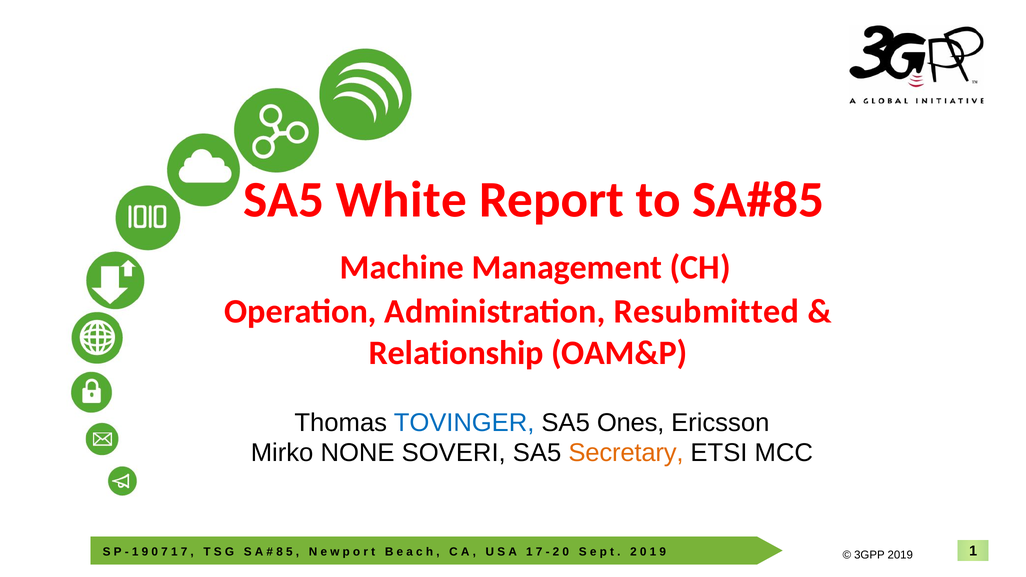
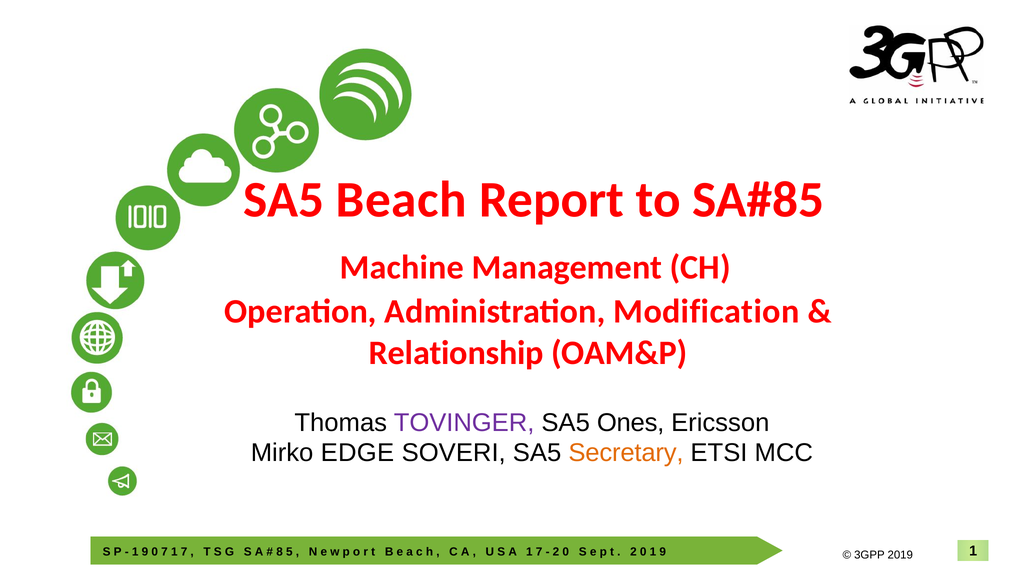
White: White -> Beach
Resubmitted: Resubmitted -> Modification
TOVINGER colour: blue -> purple
NONE: NONE -> EDGE
